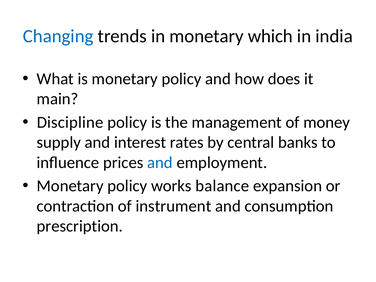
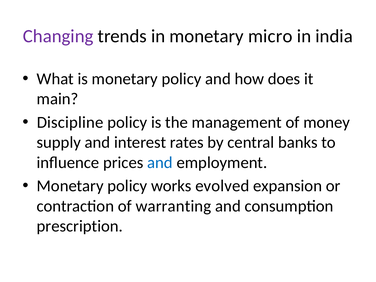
Changing colour: blue -> purple
which: which -> micro
balance: balance -> evolved
instrument: instrument -> warranting
